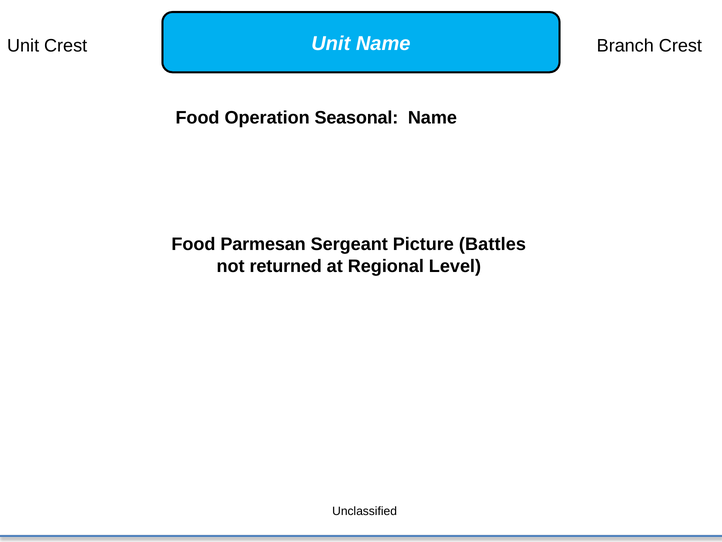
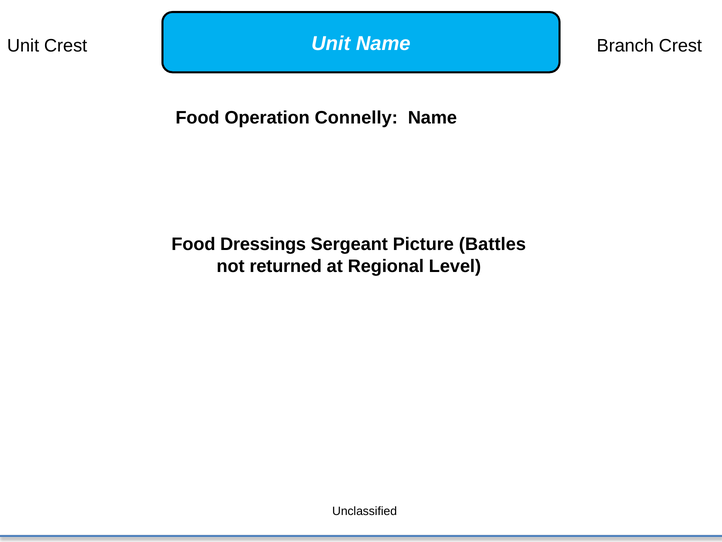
Seasonal: Seasonal -> Connelly
Parmesan: Parmesan -> Dressings
